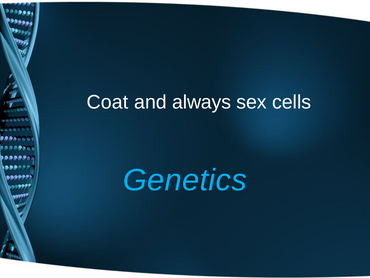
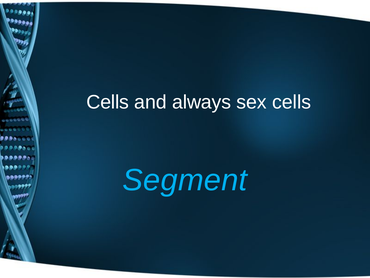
Coat at (107, 102): Coat -> Cells
Genetics: Genetics -> Segment
